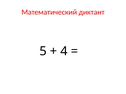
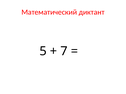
4: 4 -> 7
